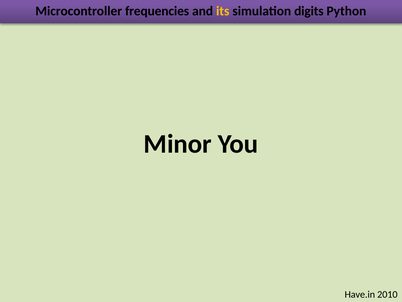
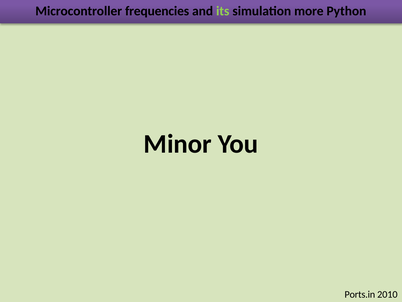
its colour: yellow -> light green
digits: digits -> more
Have.in: Have.in -> Ports.in
